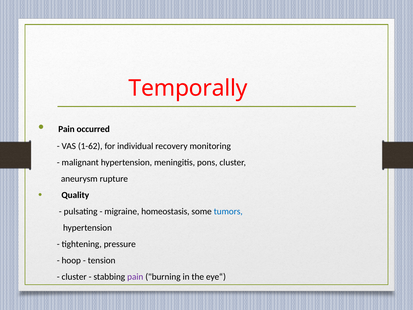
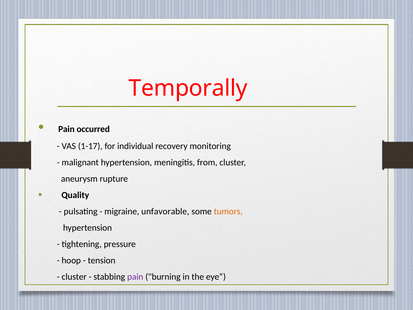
1-62: 1-62 -> 1-17
pons: pons -> from
homeostasis: homeostasis -> unfavorable
tumors colour: blue -> orange
